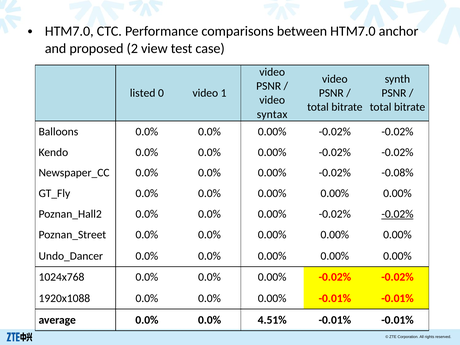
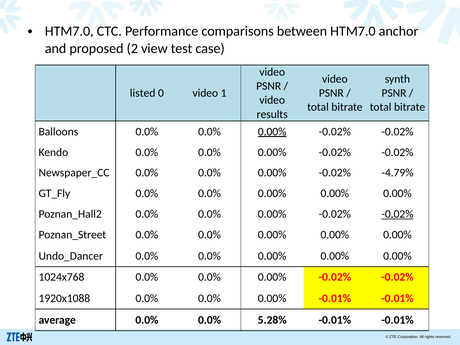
syntax: syntax -> results
0.00% at (272, 132) underline: none -> present
-0.08%: -0.08% -> -4.79%
4.51%: 4.51% -> 5.28%
